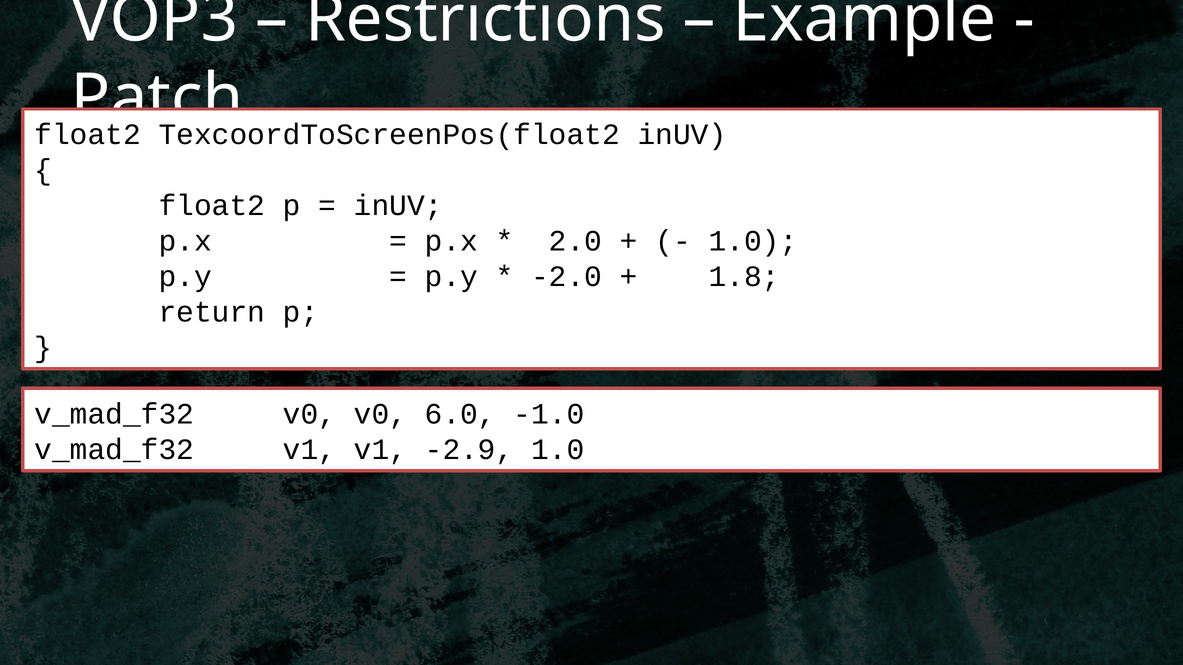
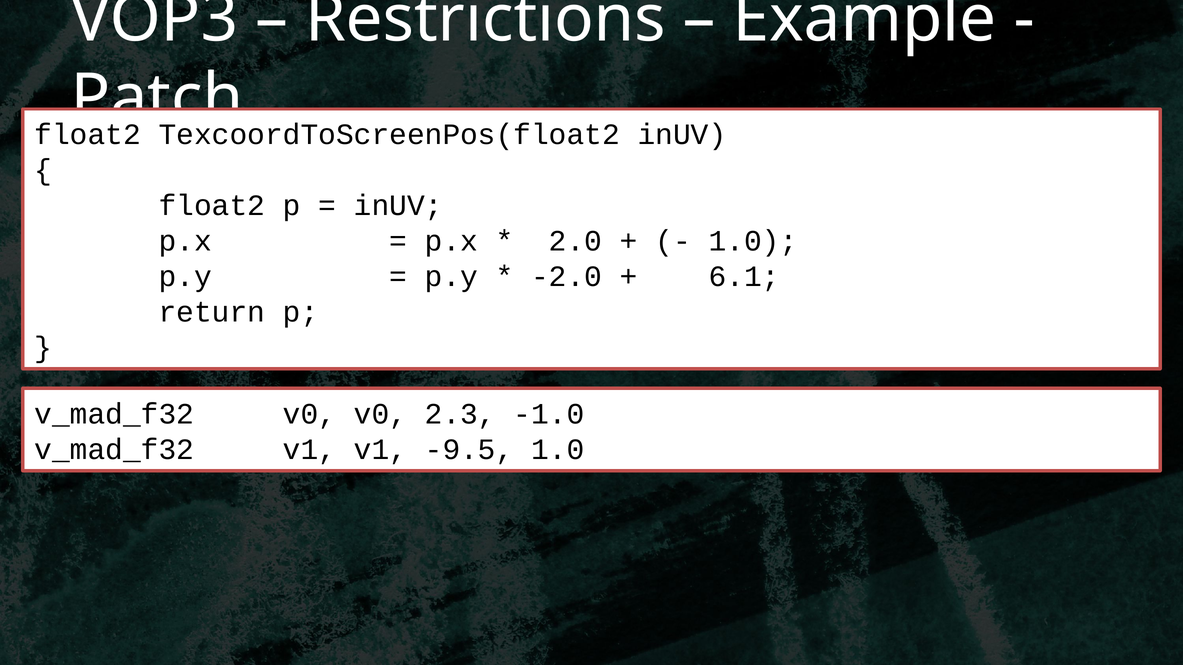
1.8: 1.8 -> 6.1
6.0: 6.0 -> 2.3
-2.9: -2.9 -> -9.5
